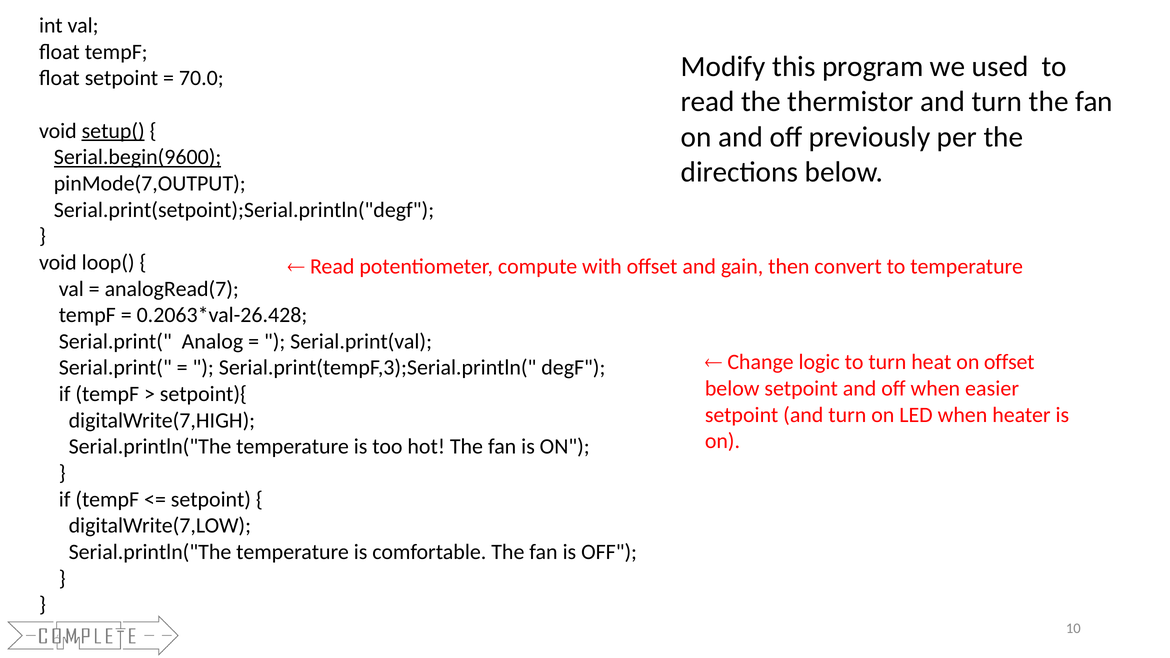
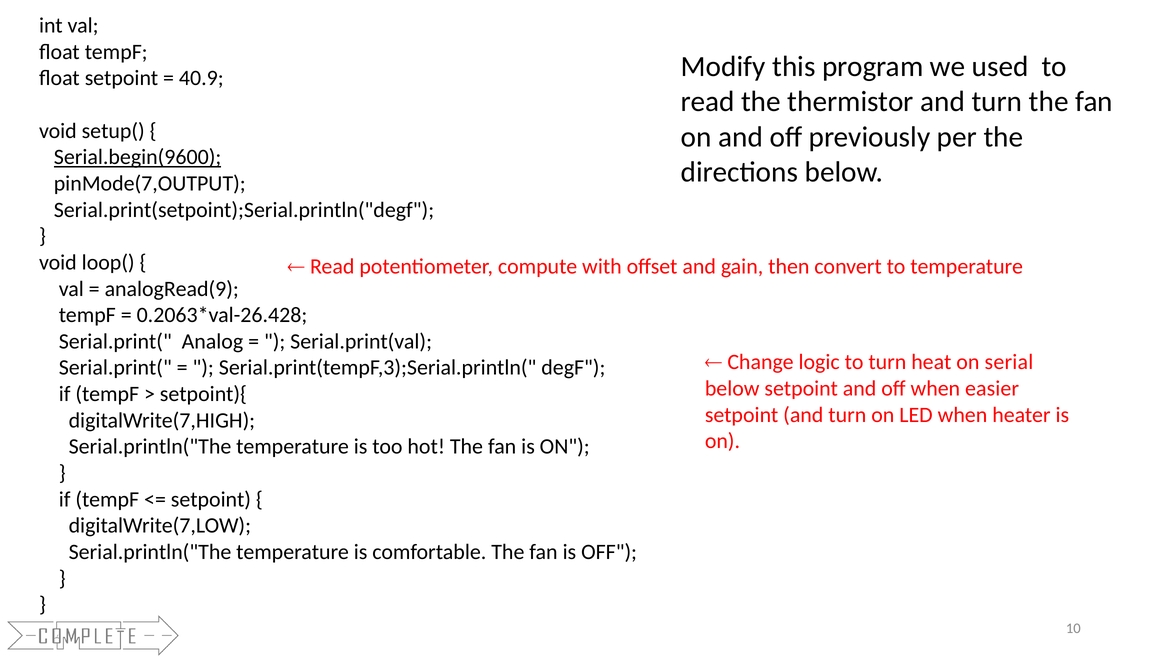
70.0: 70.0 -> 40.9
setup( underline: present -> none
analogRead(7: analogRead(7 -> analogRead(9
on offset: offset -> serial
